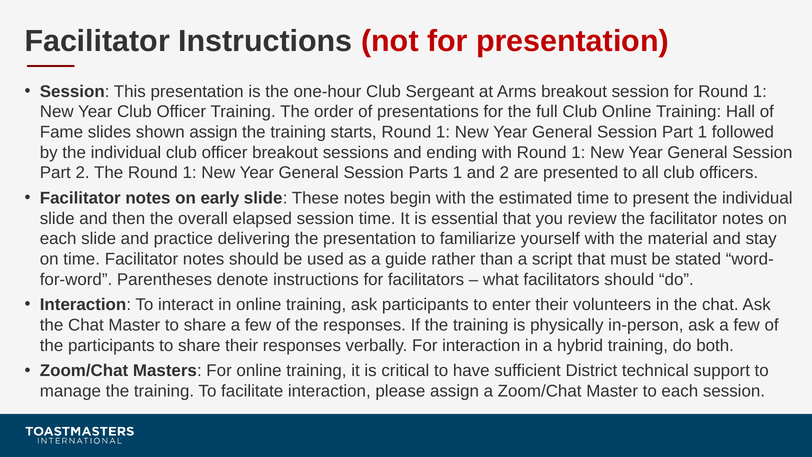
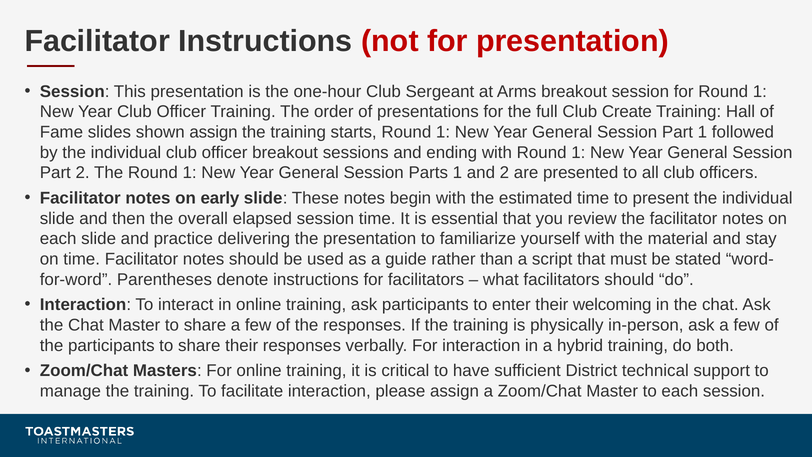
Club Online: Online -> Create
volunteers: volunteers -> welcoming
